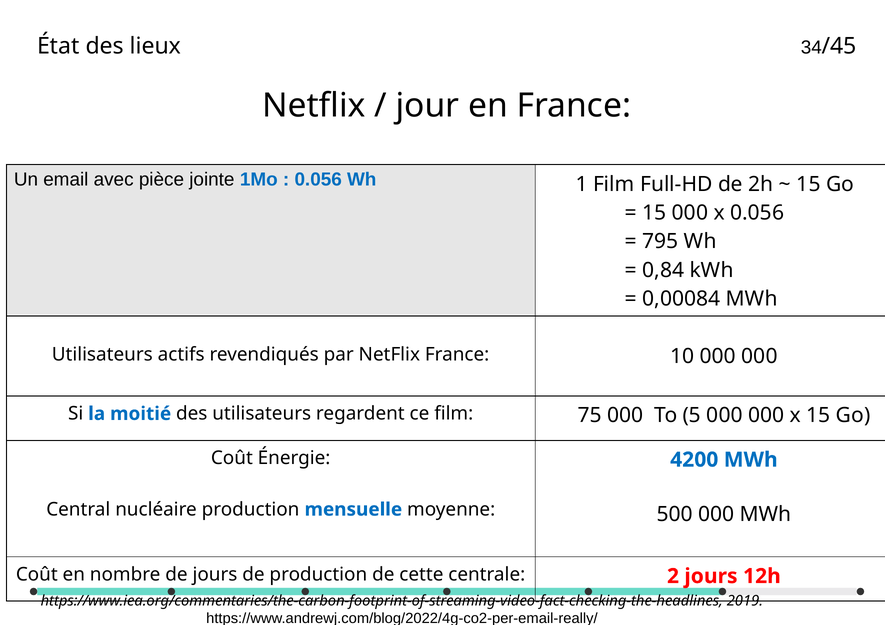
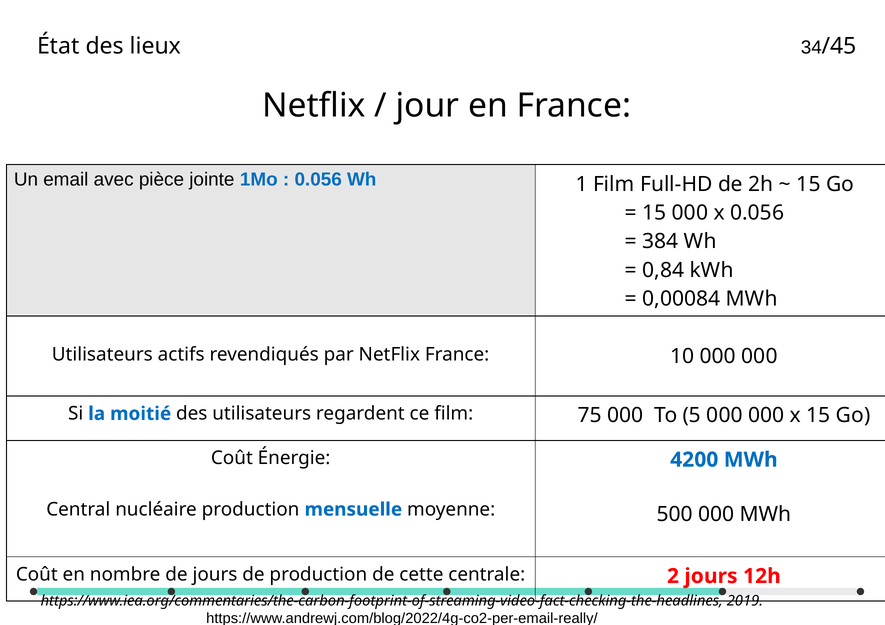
795: 795 -> 384
